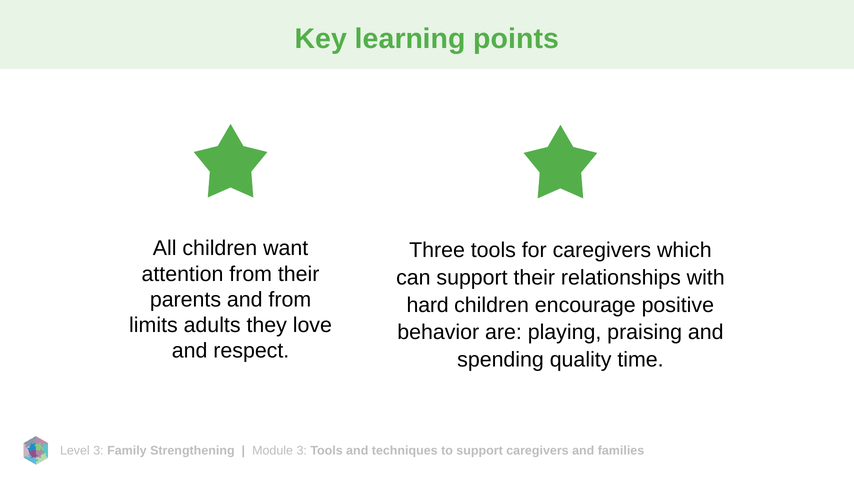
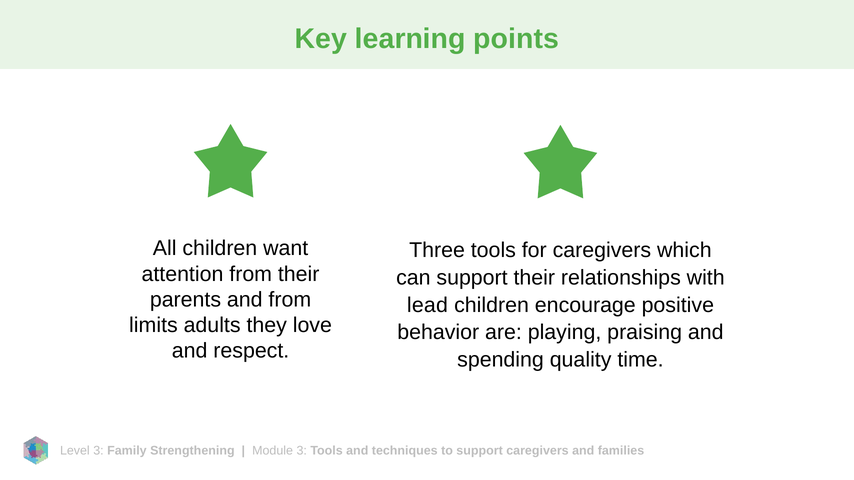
hard: hard -> lead
